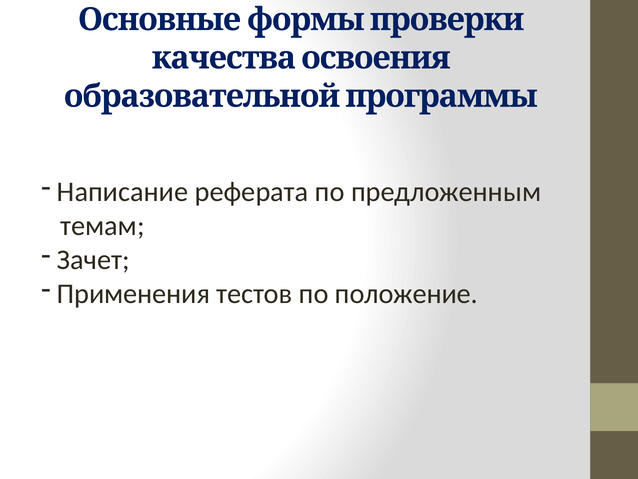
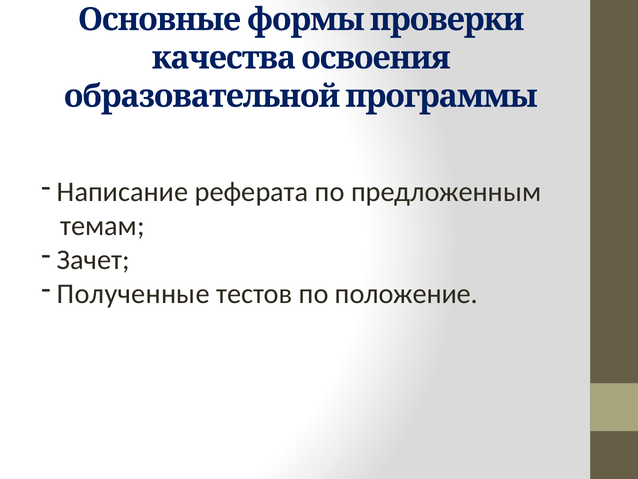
Применения: Применения -> Полученные
